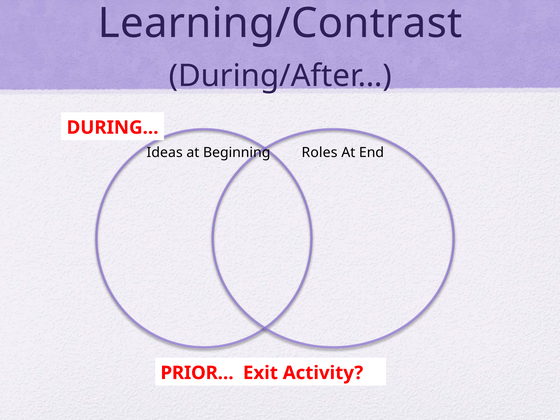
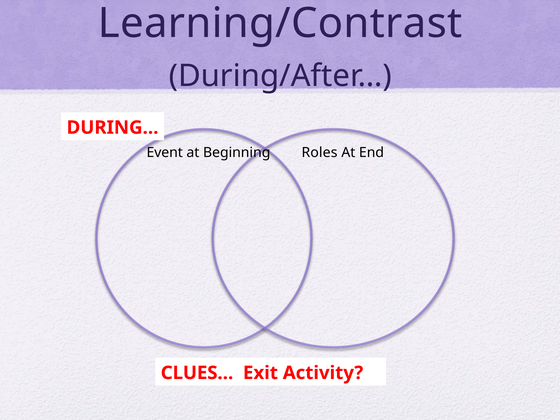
Ideas: Ideas -> Event
PRIOR…: PRIOR… -> CLUES…
